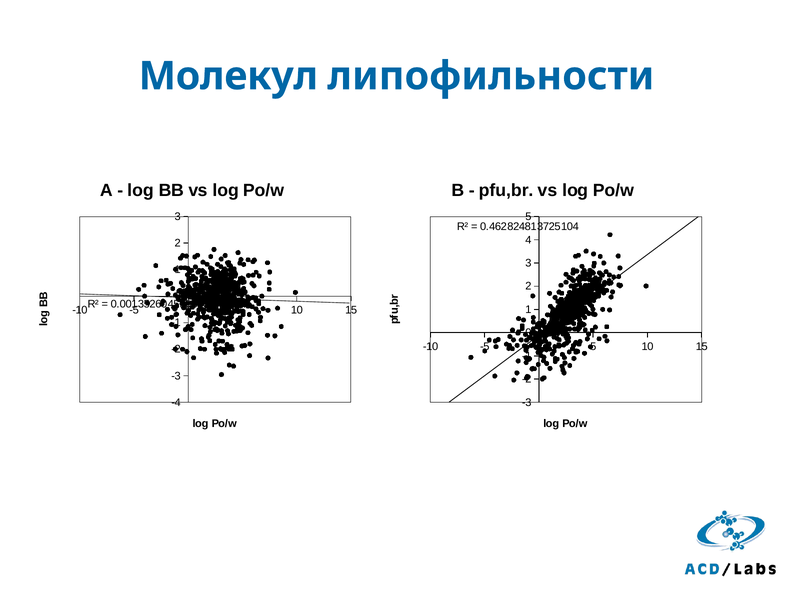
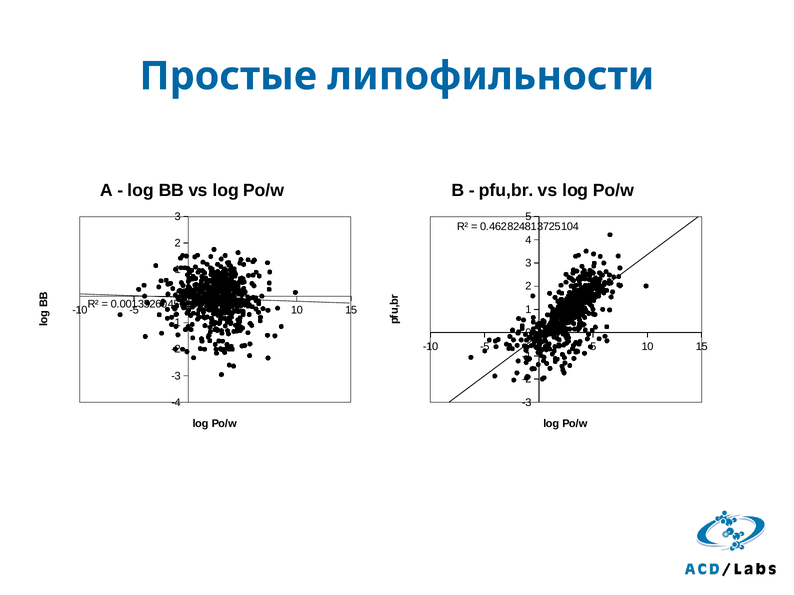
Молекул: Молекул -> Простые
